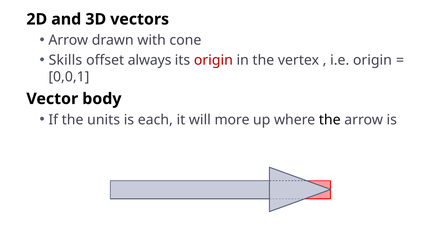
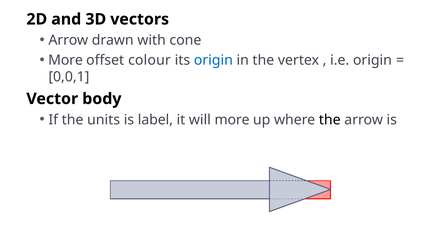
Skills at (65, 60): Skills -> More
always: always -> colour
origin at (213, 60) colour: red -> blue
each: each -> label
